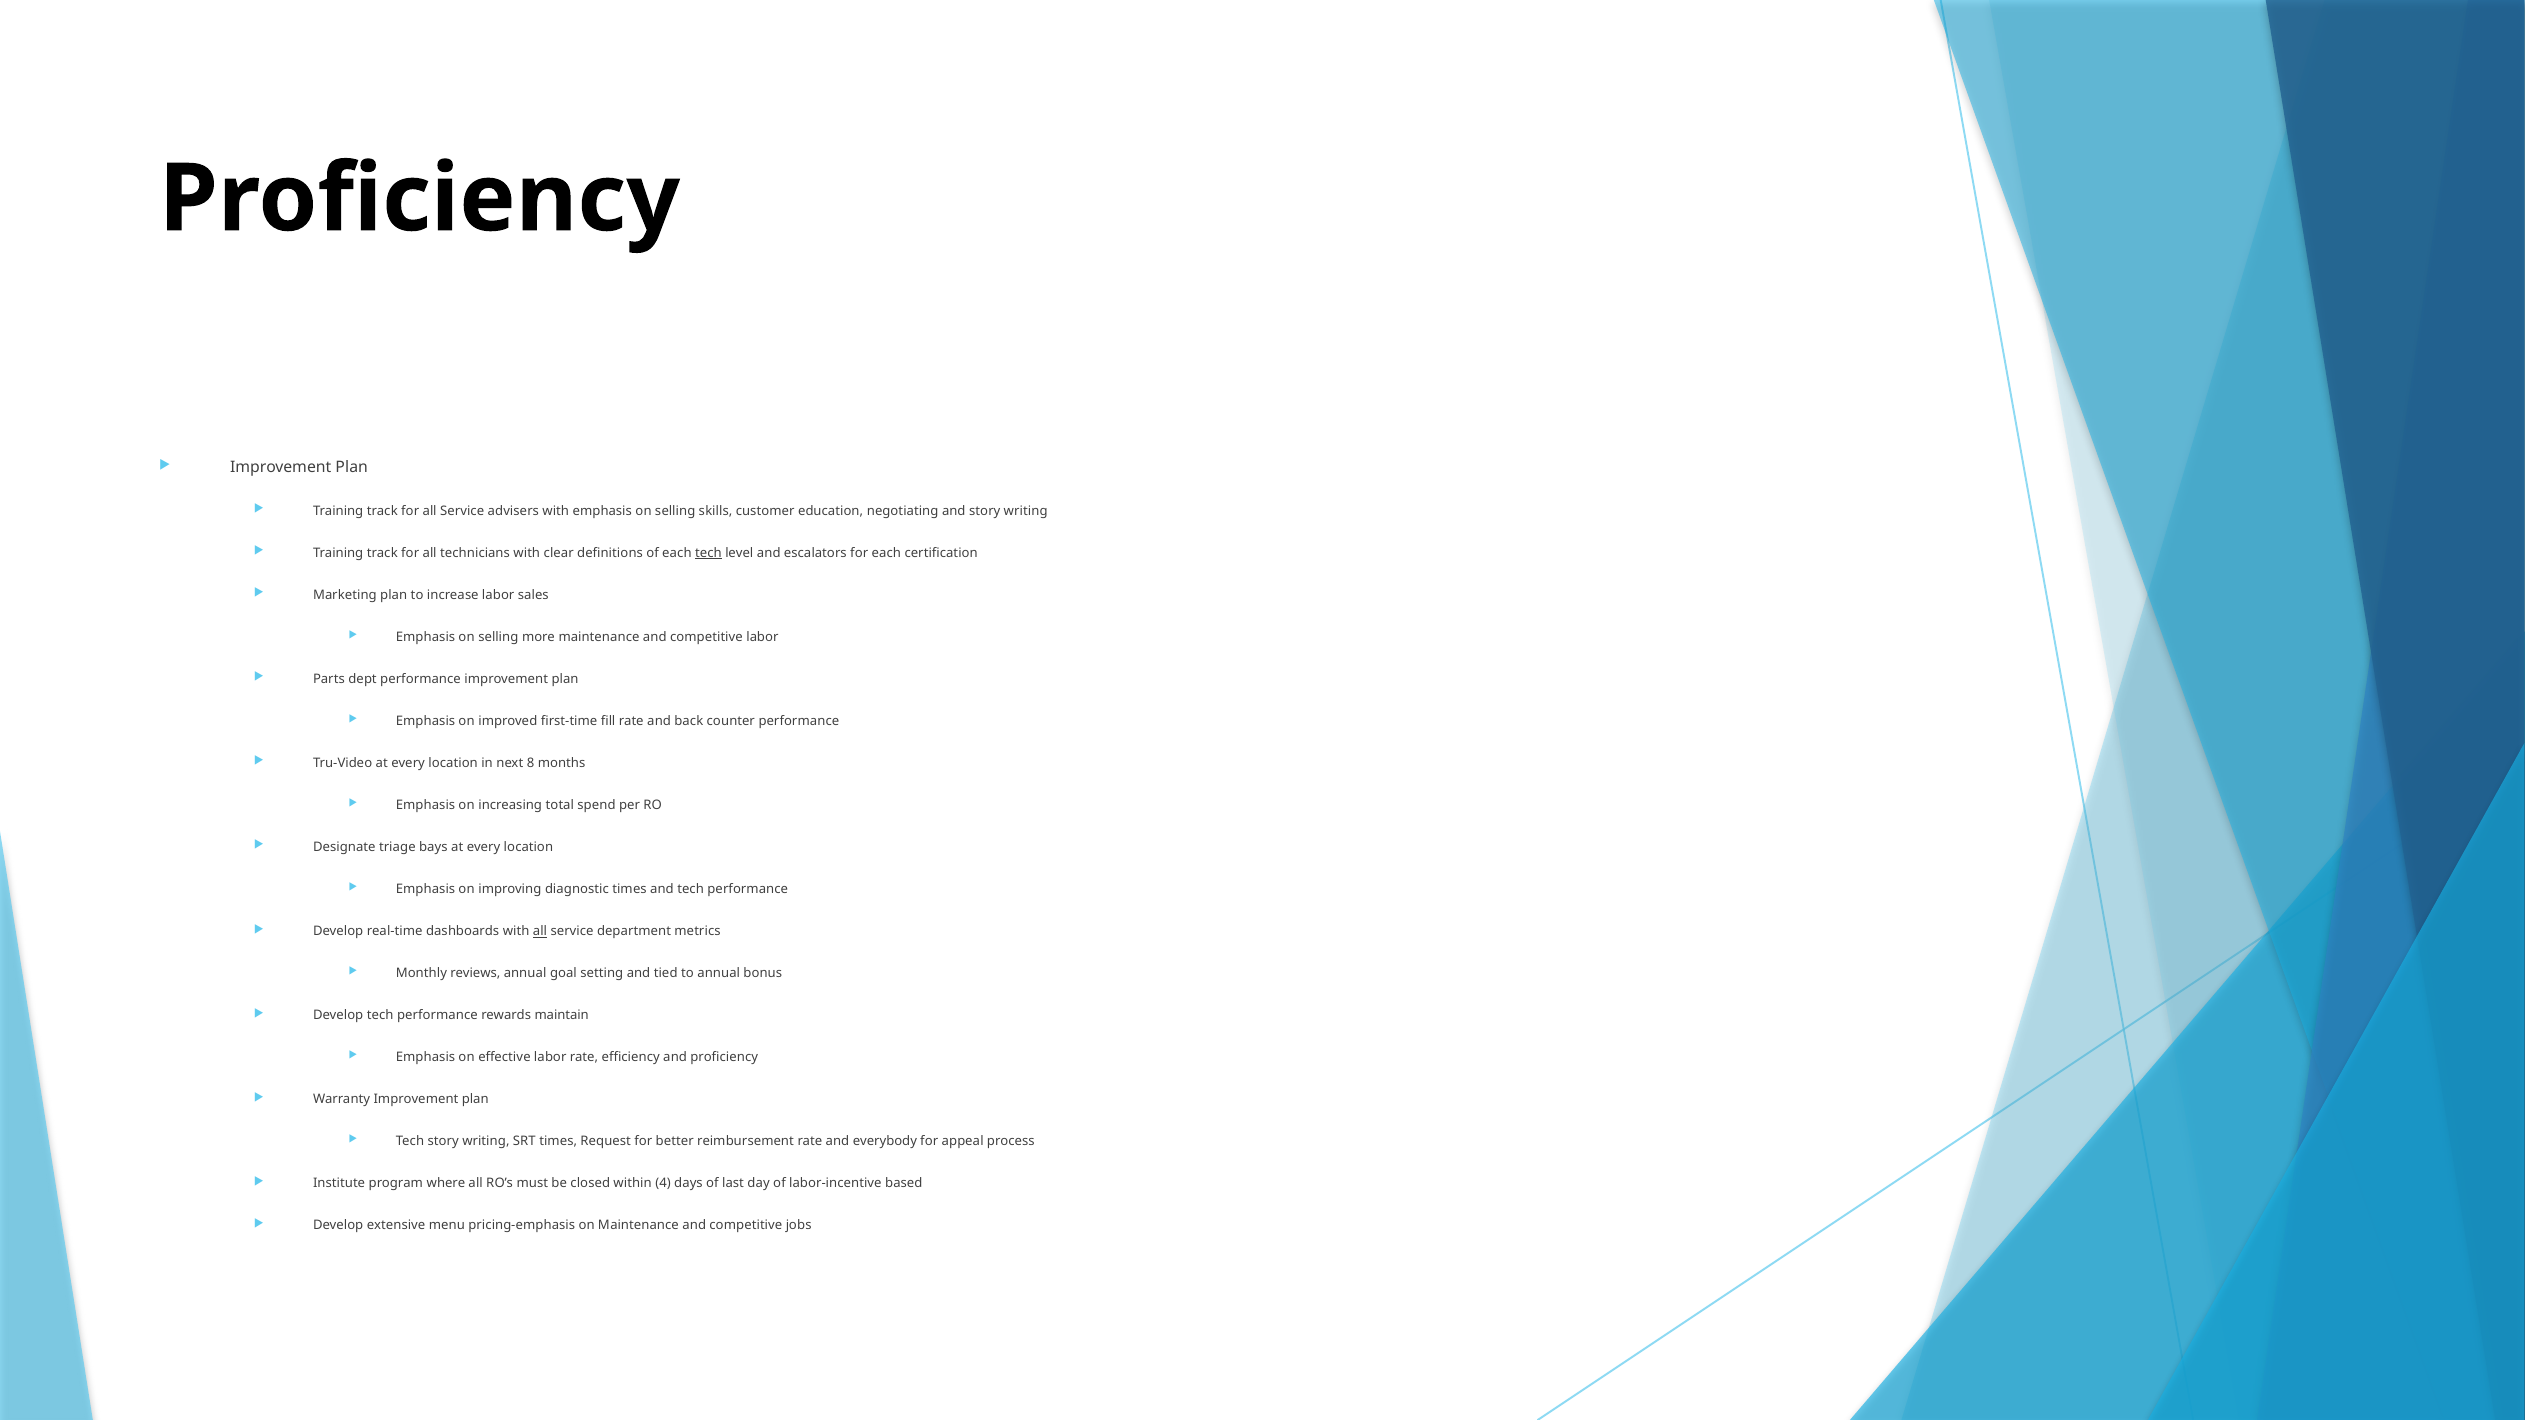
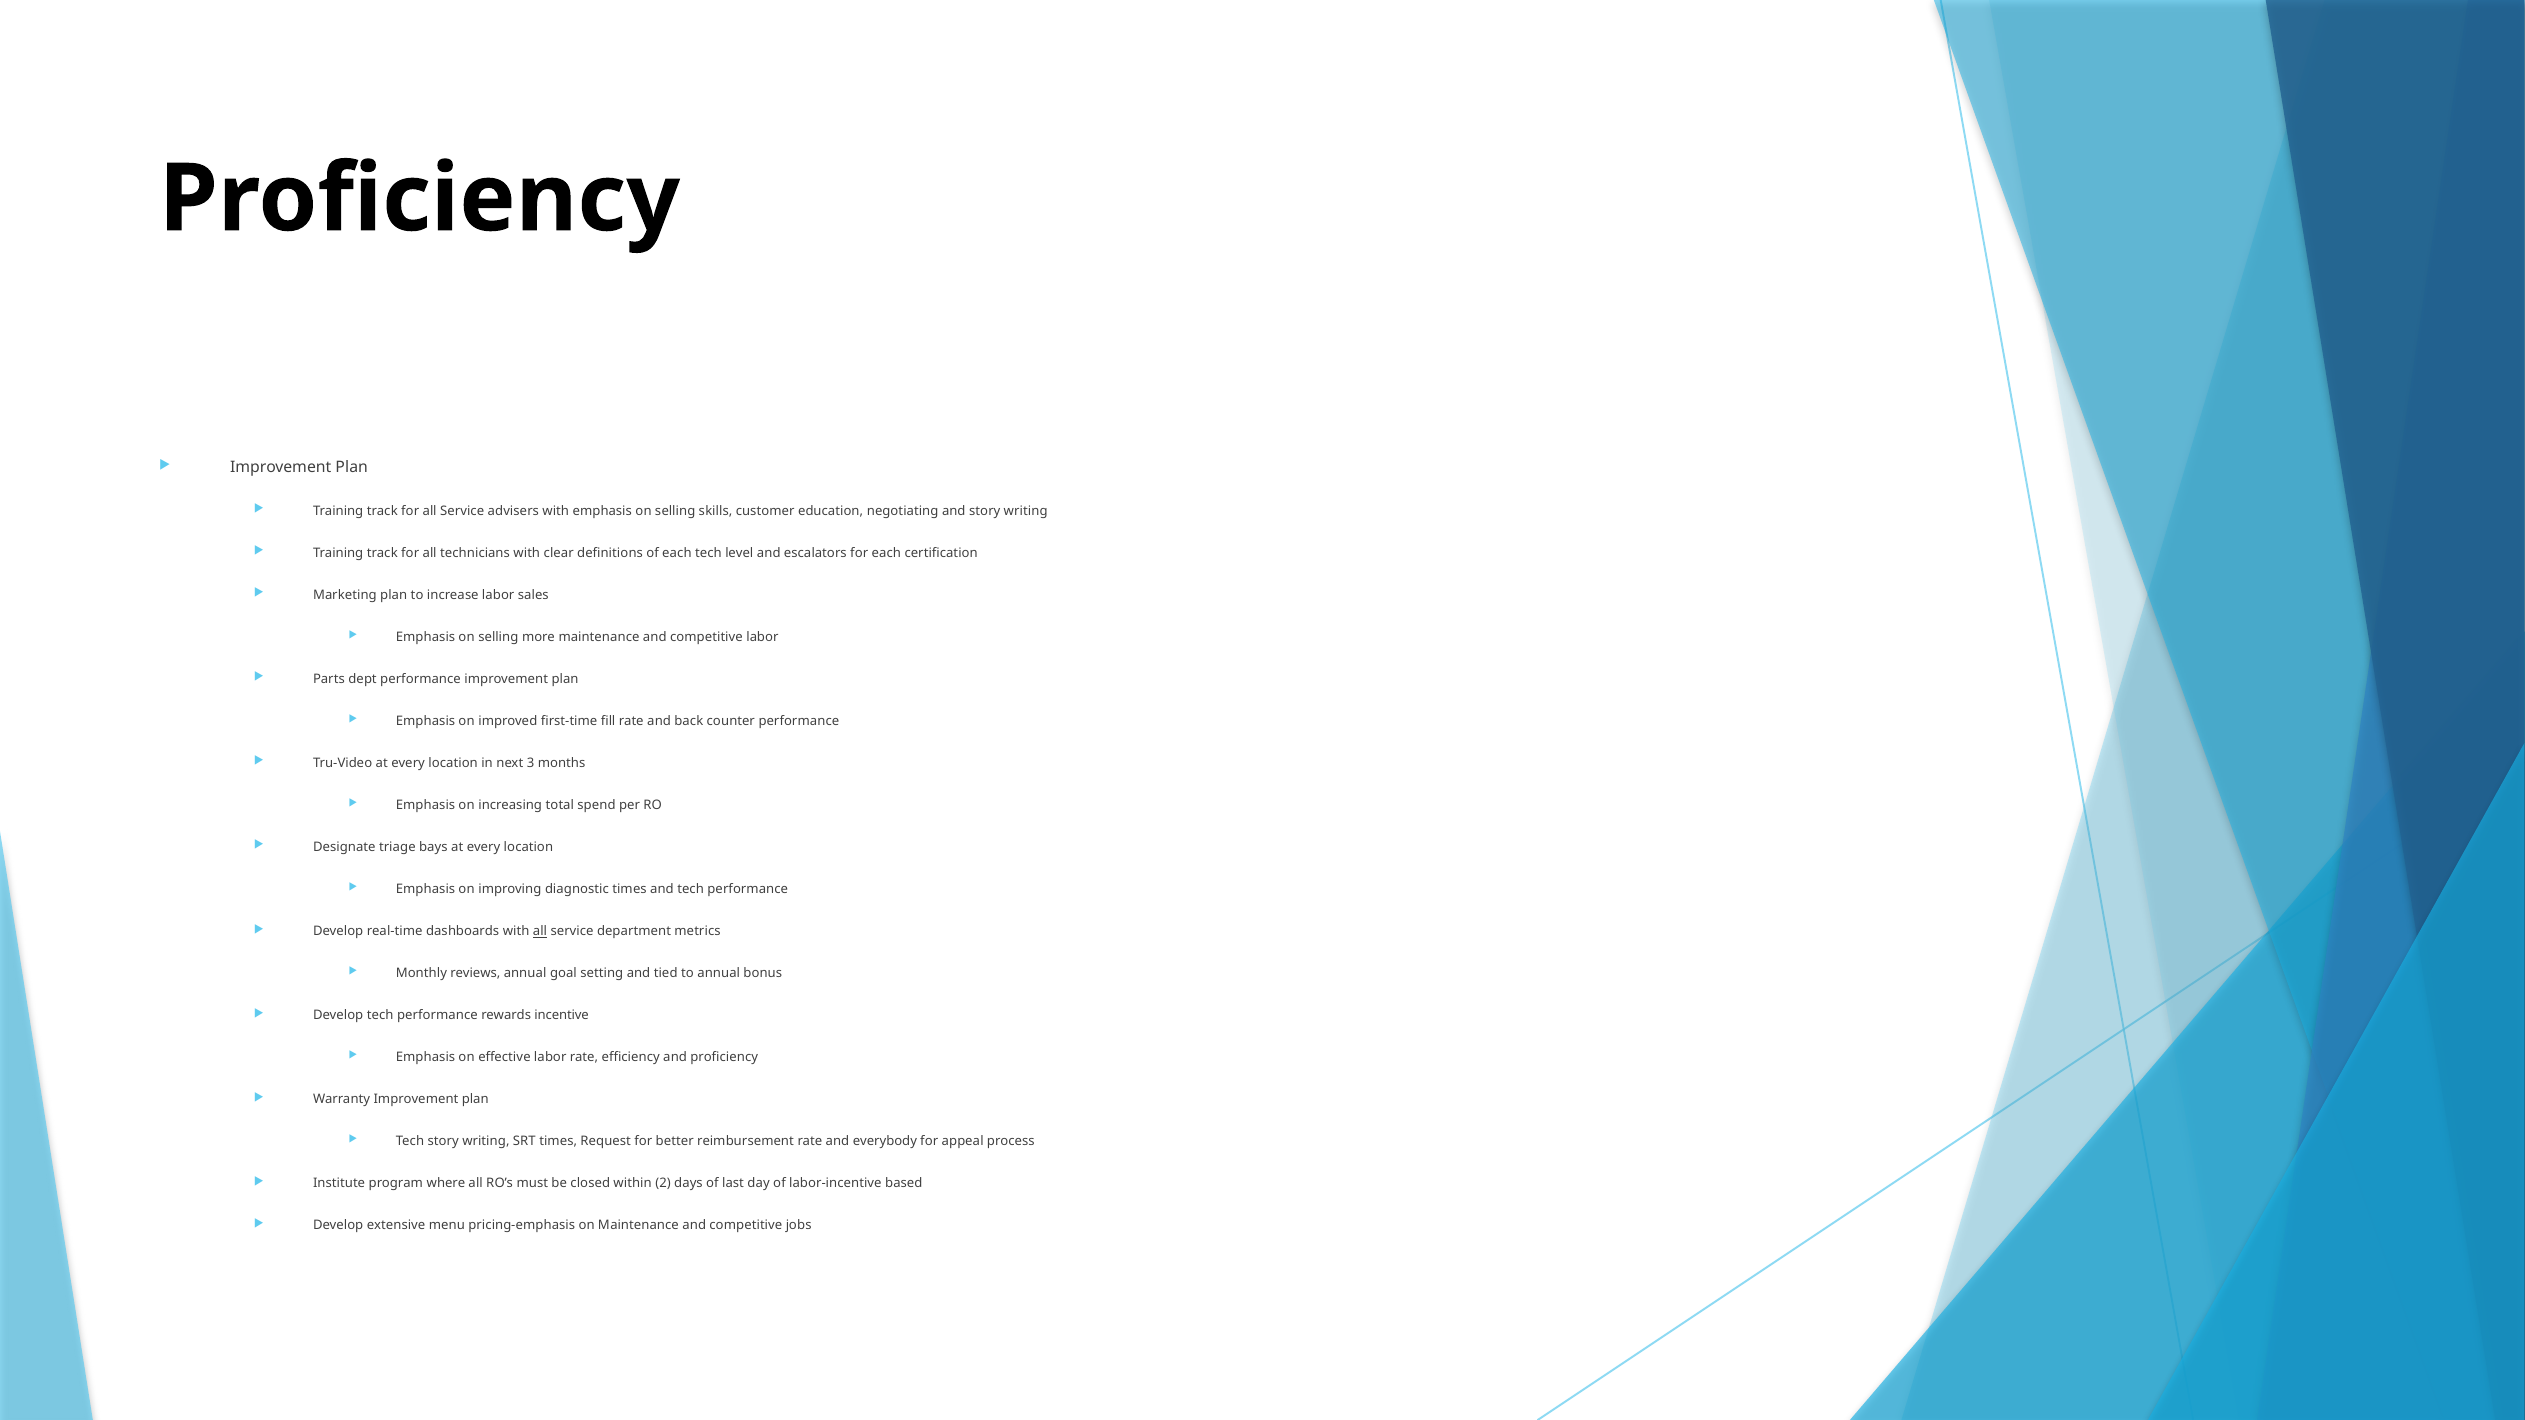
tech at (708, 553) underline: present -> none
8: 8 -> 3
maintain: maintain -> incentive
4: 4 -> 2
